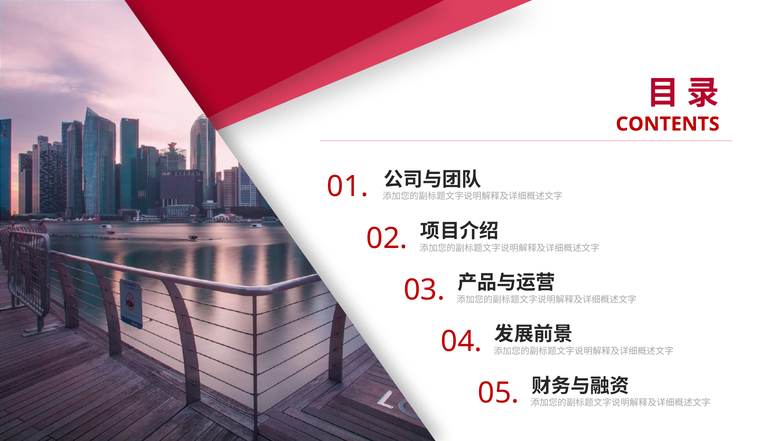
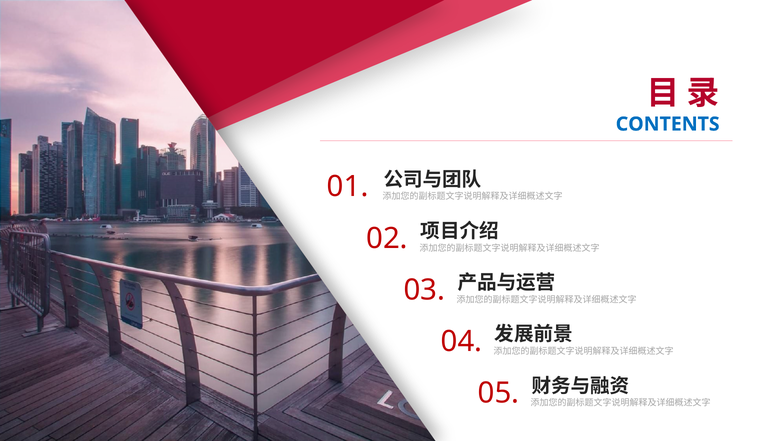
CONTENTS colour: red -> blue
